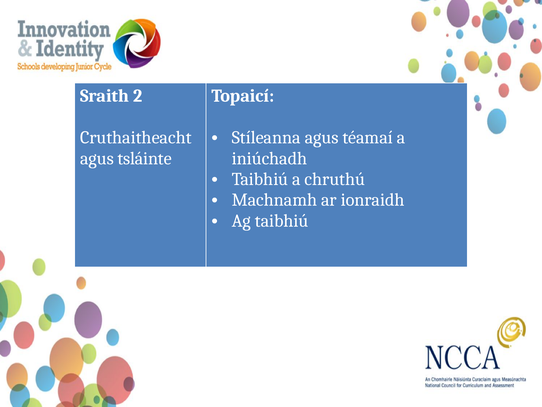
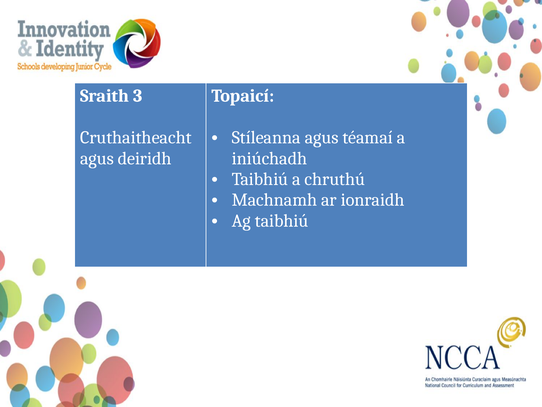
2: 2 -> 3
tsláinte: tsláinte -> deiridh
